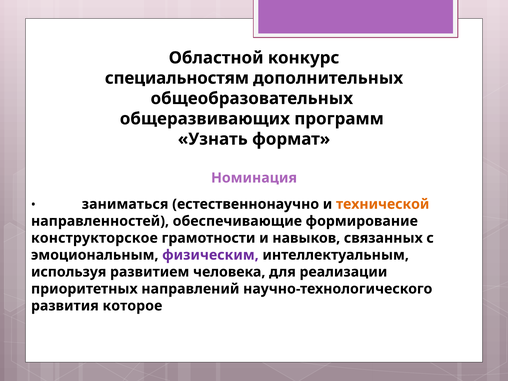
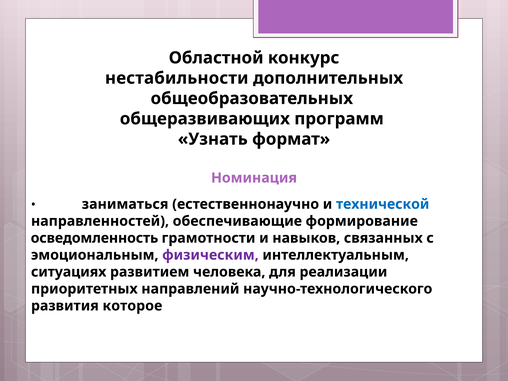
специальностям: специальностям -> нестабильности
технической colour: orange -> blue
конструкторское: конструкторское -> осведомленность
используя: используя -> ситуациях
